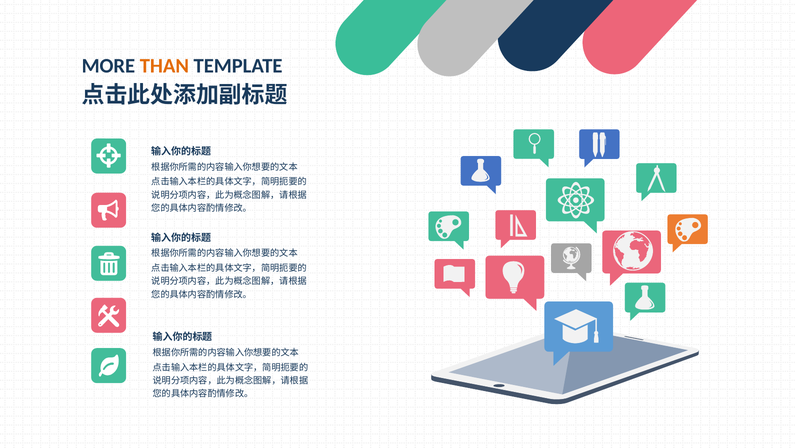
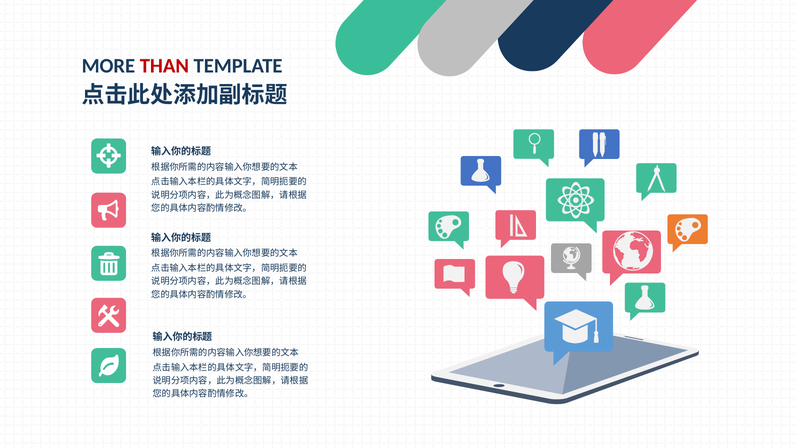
THAN colour: orange -> red
